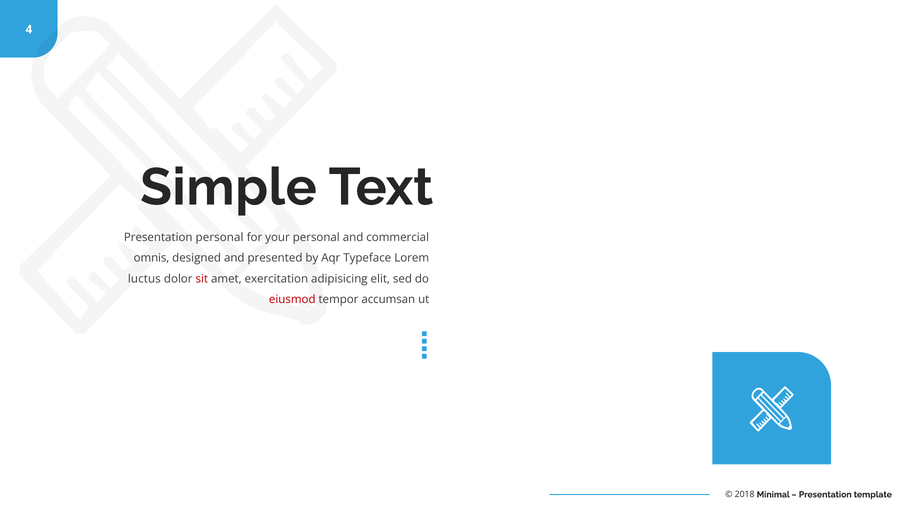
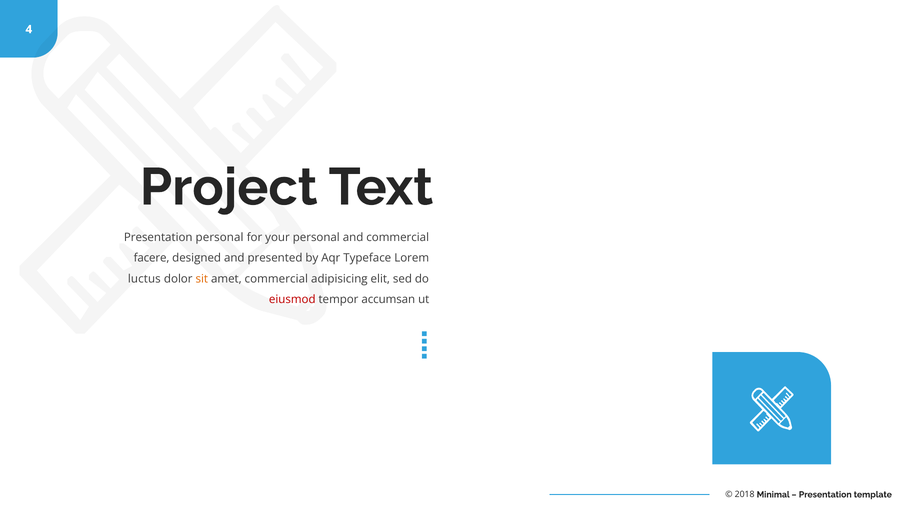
Simple: Simple -> Project
omnis: omnis -> facere
sit colour: red -> orange
amet exercitation: exercitation -> commercial
